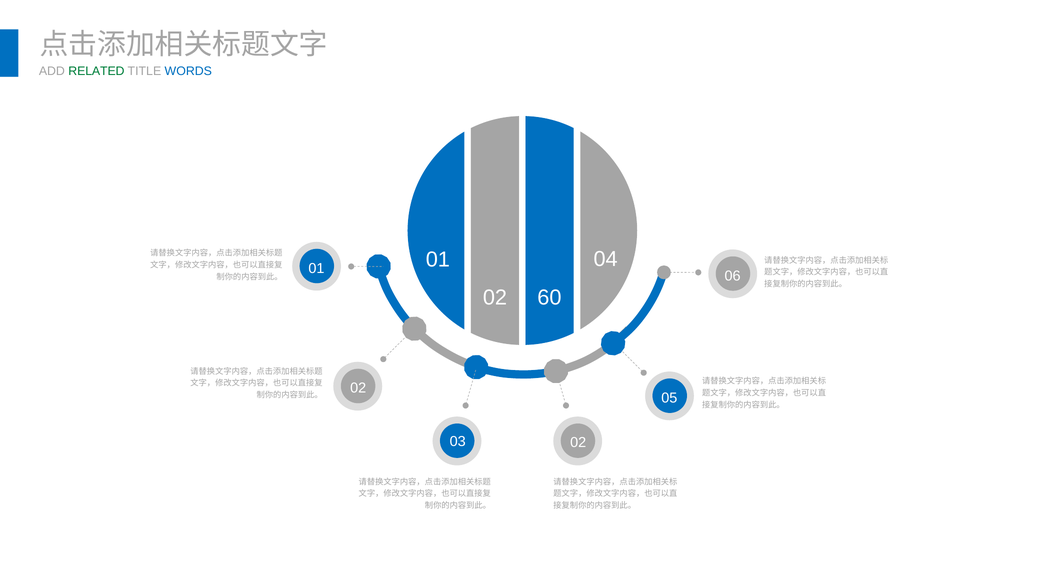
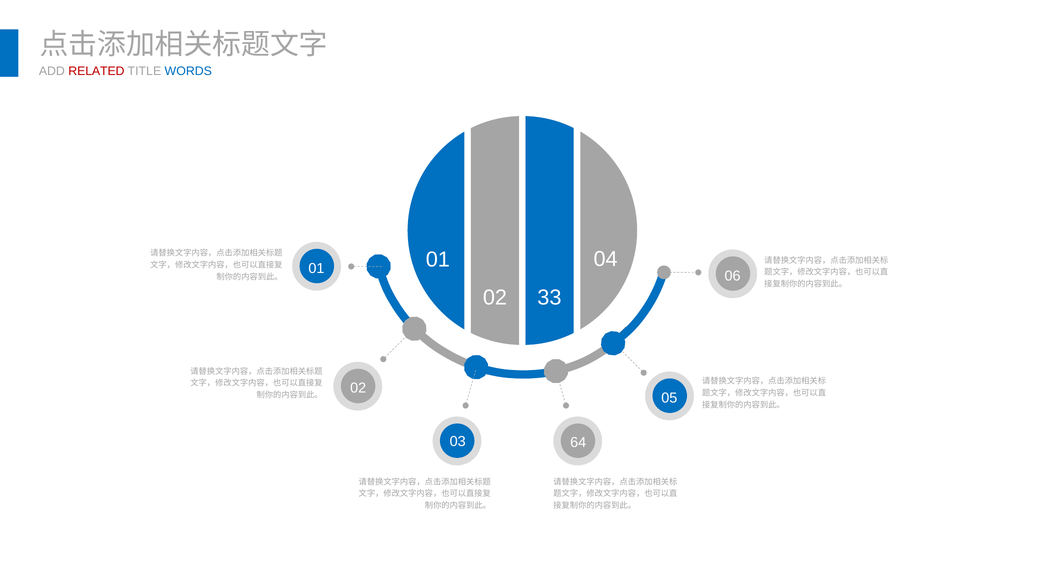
RELATED colour: green -> red
60: 60 -> 33
03 02: 02 -> 64
